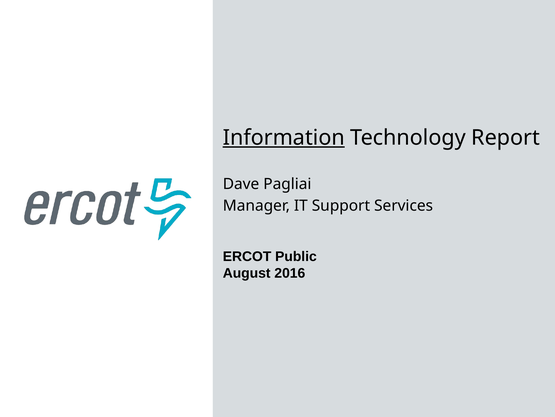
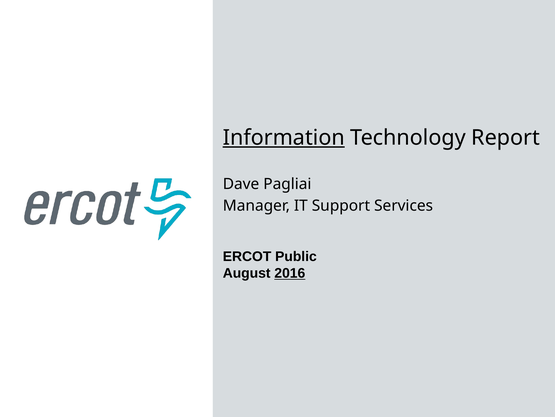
2016 underline: none -> present
